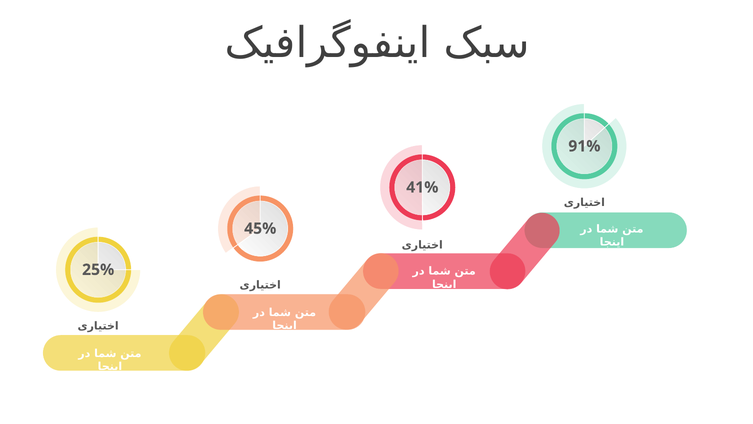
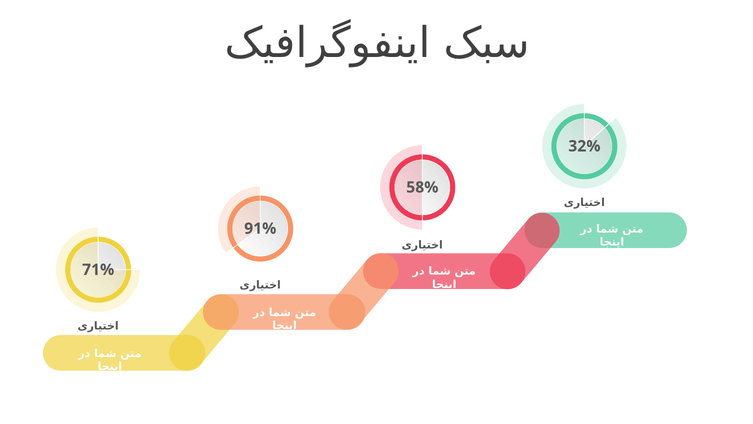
91%: 91% -> 32%
41%: 41% -> 58%
45%: 45% -> 91%
25%: 25% -> 71%
